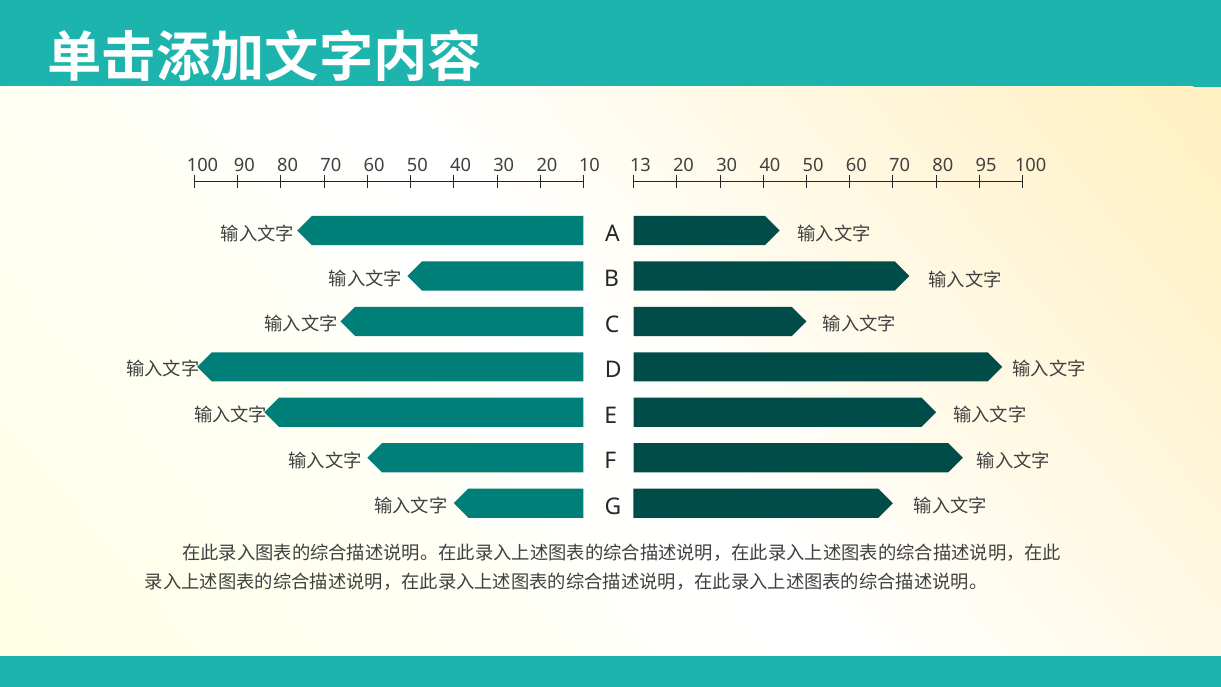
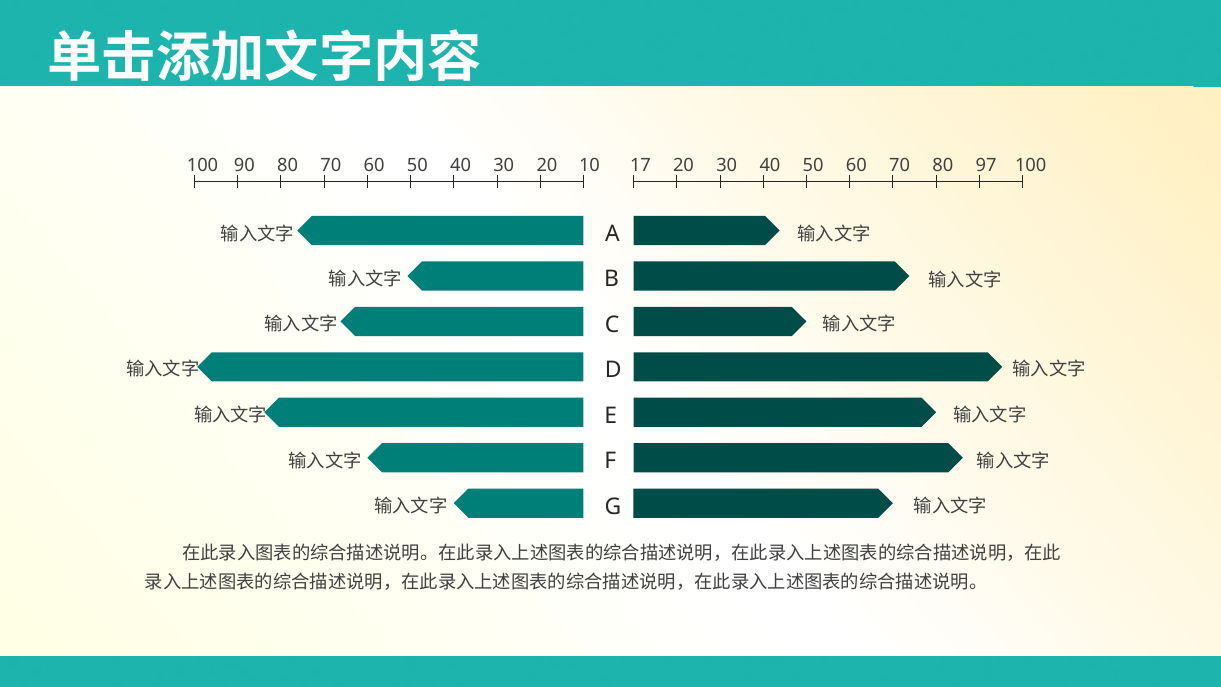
13: 13 -> 17
95: 95 -> 97
